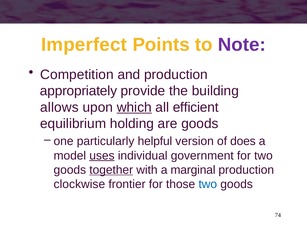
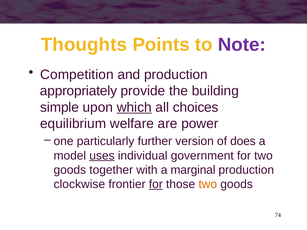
Imperfect: Imperfect -> Thoughts
allows: allows -> simple
efficient: efficient -> choices
holding: holding -> welfare
are goods: goods -> power
helpful: helpful -> further
together underline: present -> none
for at (156, 184) underline: none -> present
two at (208, 184) colour: blue -> orange
